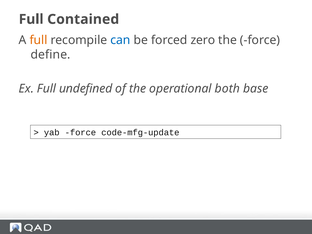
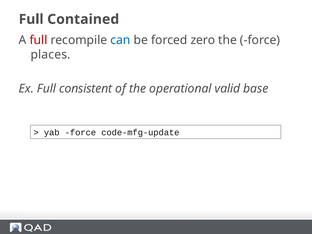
full at (39, 40) colour: orange -> red
define: define -> places
undefined: undefined -> consistent
both: both -> valid
